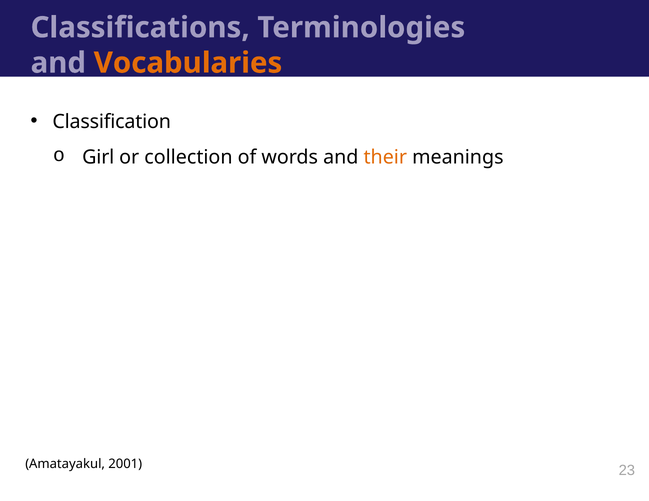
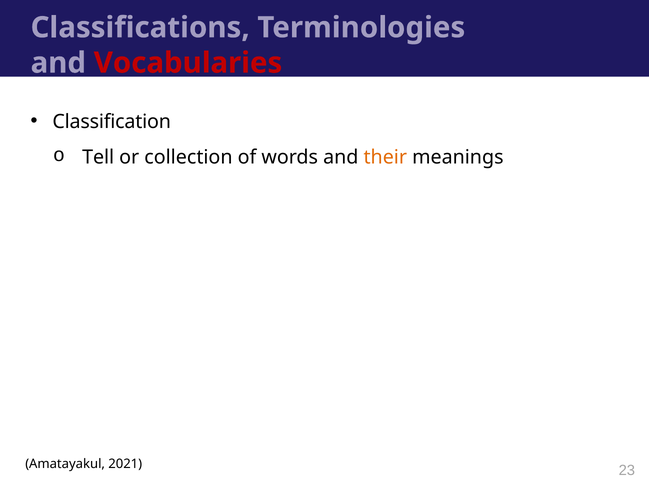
Vocabularies colour: orange -> red
Girl: Girl -> Tell
2001: 2001 -> 2021
